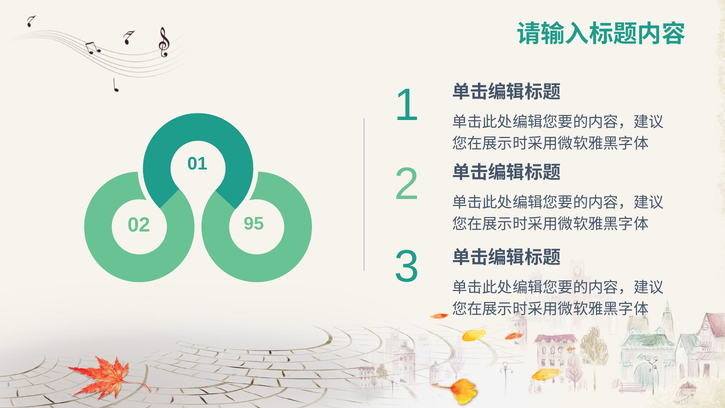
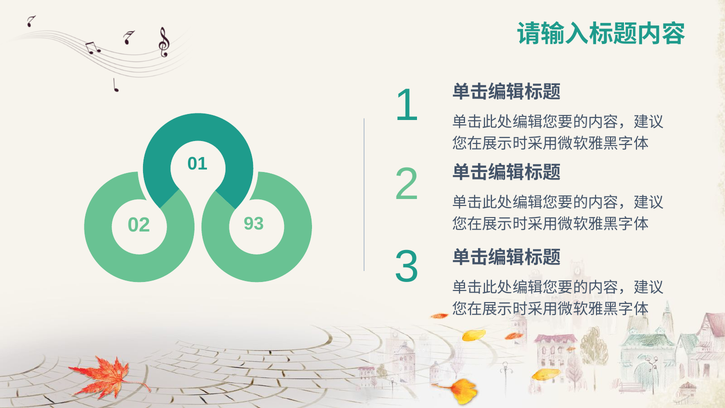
95: 95 -> 93
